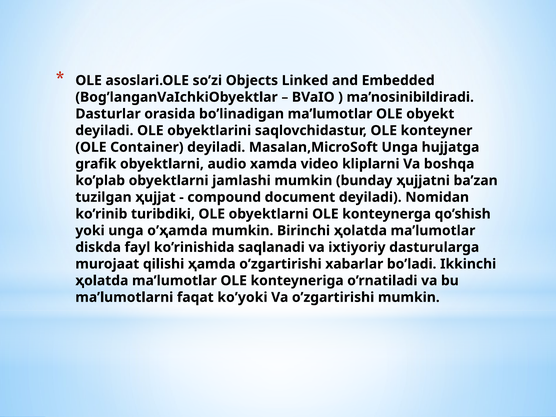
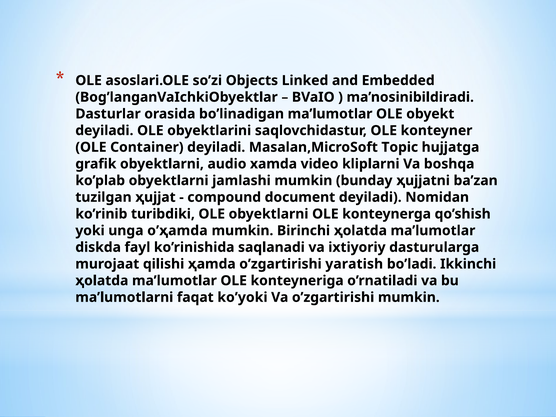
Masalan,MicroSoft Unga: Unga -> Topic
xabarlar: xabarlar -> yaratish
